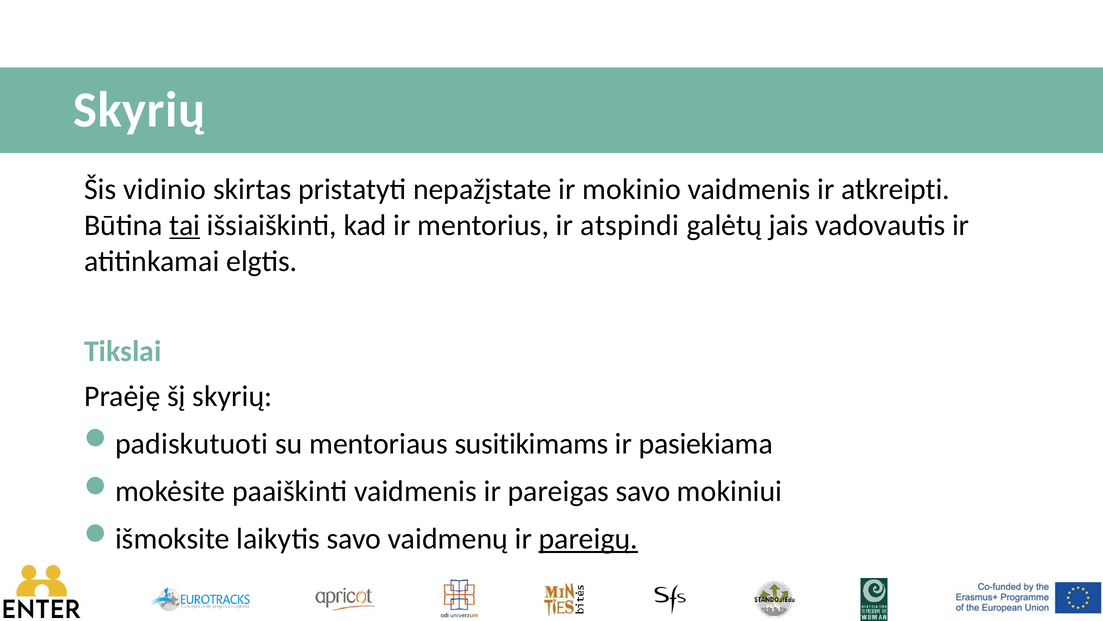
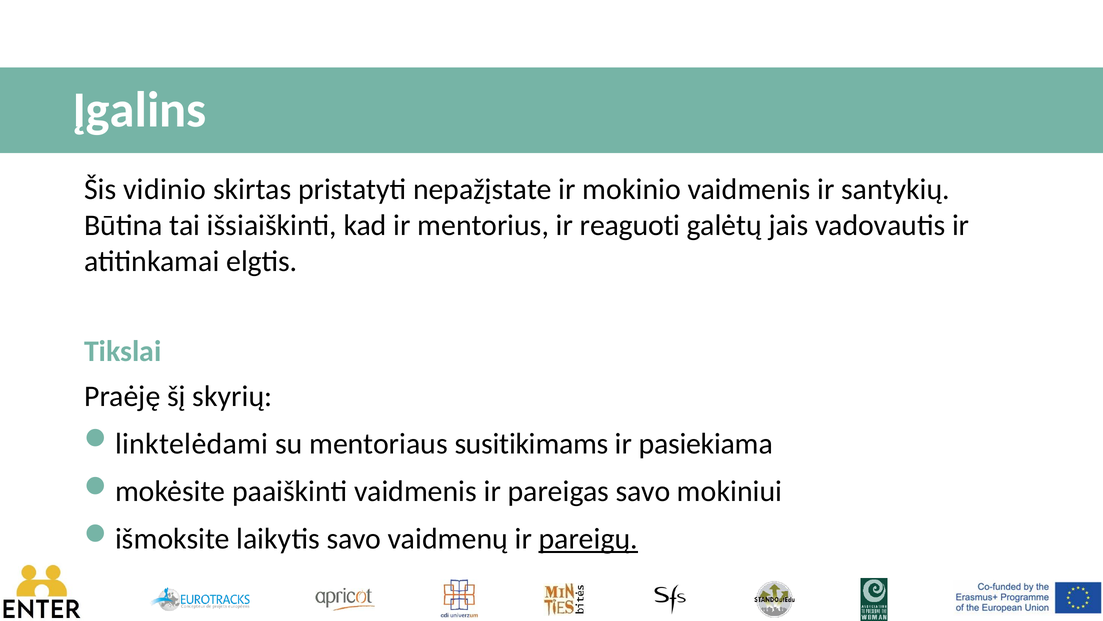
Skyrių at (139, 110): Skyrių -> Įgalins
atkreipti: atkreipti -> santykių
tai underline: present -> none
atspindi: atspindi -> reaguoti
padiskutuoti: padiskutuoti -> linktelėdami
